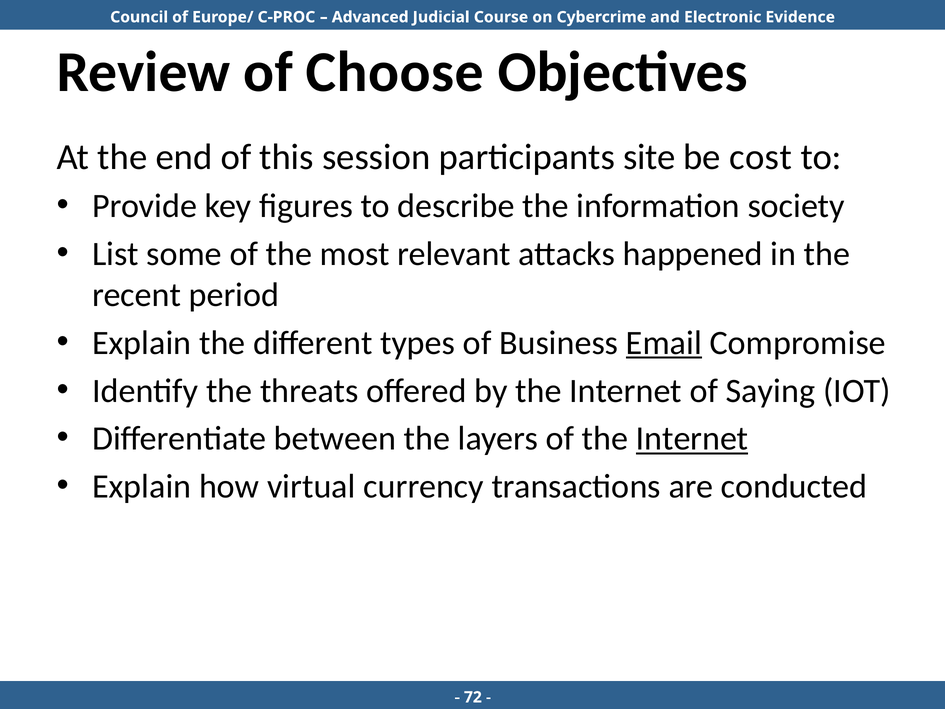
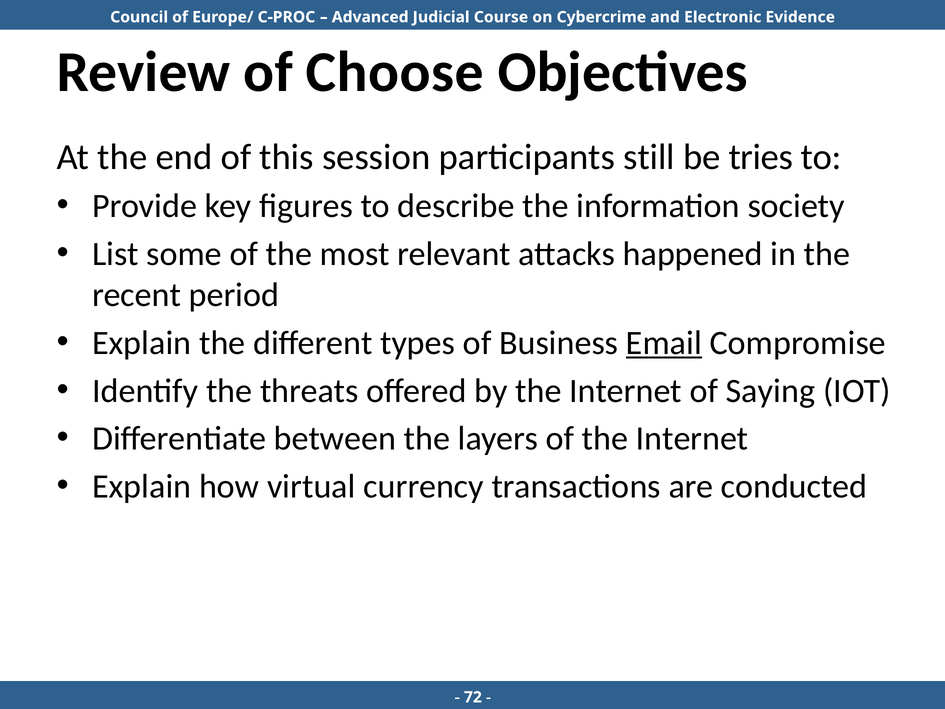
site: site -> still
cost: cost -> tries
Internet at (692, 438) underline: present -> none
